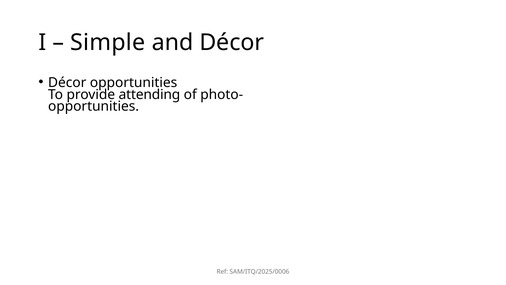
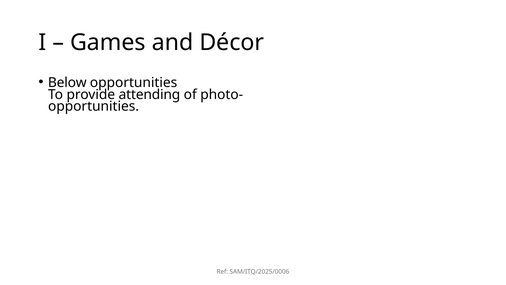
Simple: Simple -> Games
Décor at (67, 83): Décor -> Below
